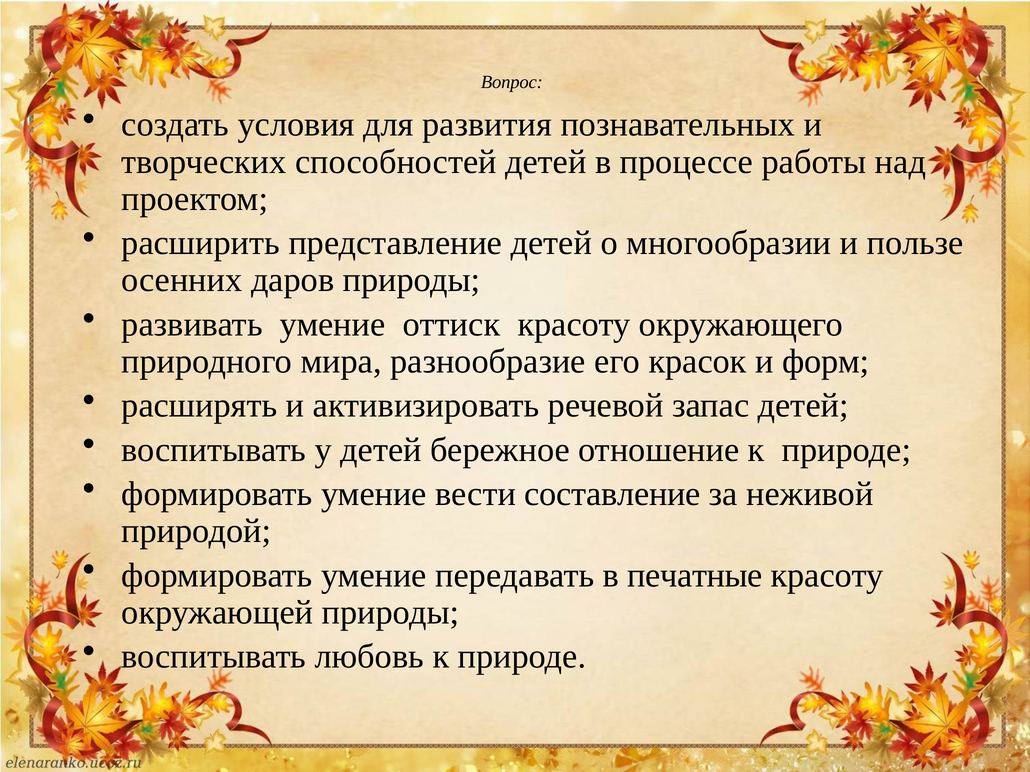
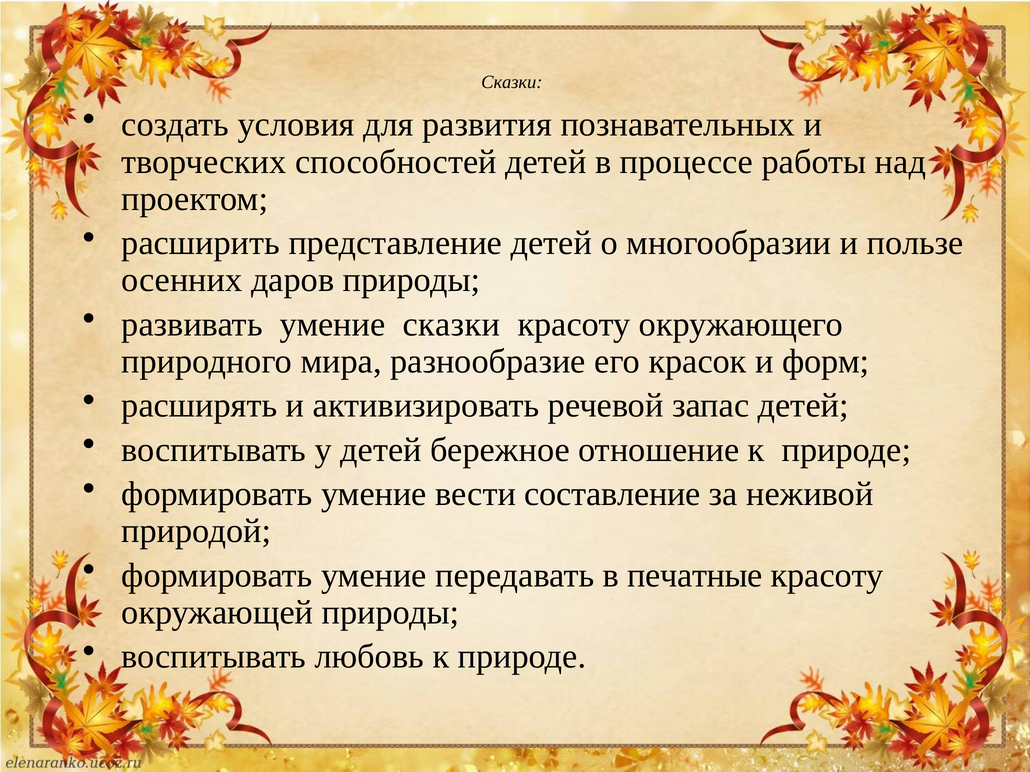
Вопрос at (512, 82): Вопрос -> Сказки
умение оттиск: оттиск -> сказки
